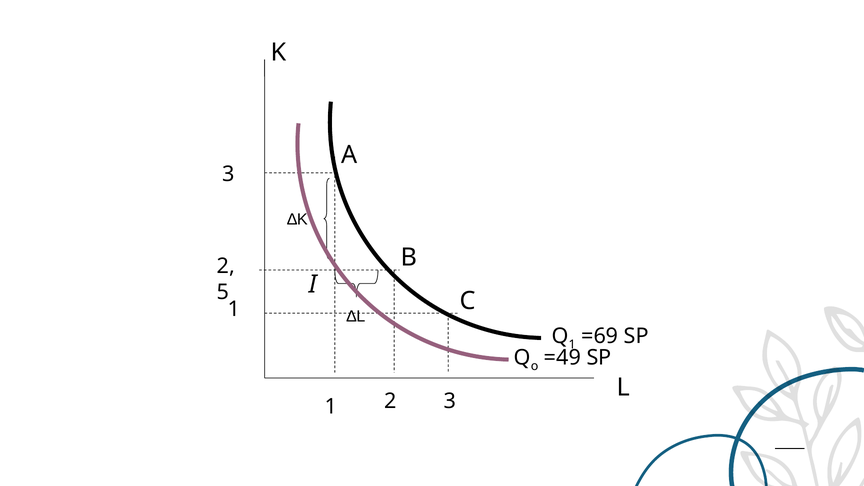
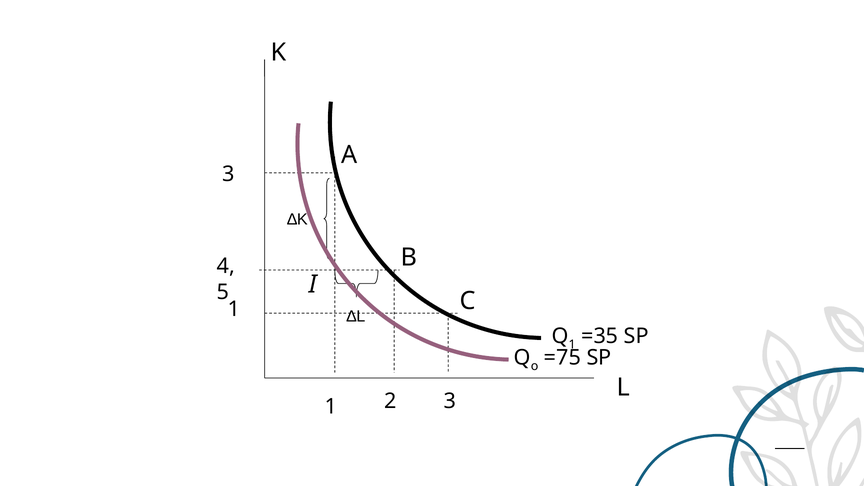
2 at (226, 266): 2 -> 4
=69: =69 -> =35
=49: =49 -> =75
